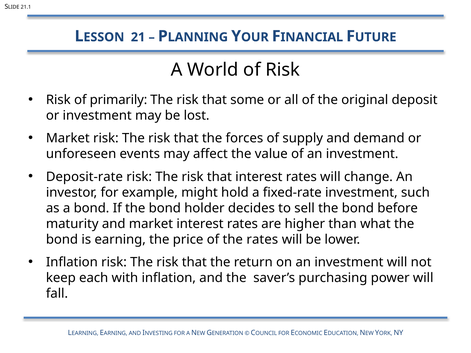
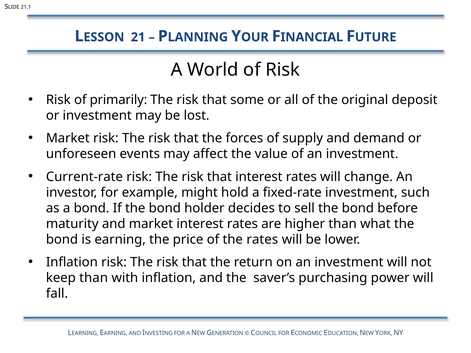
Deposit-rate: Deposit-rate -> Current-rate
keep each: each -> than
